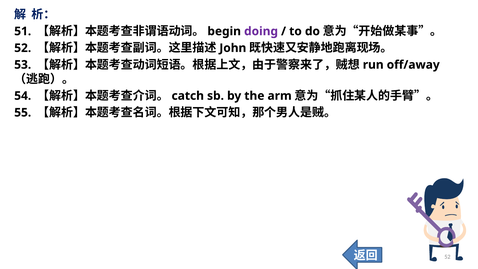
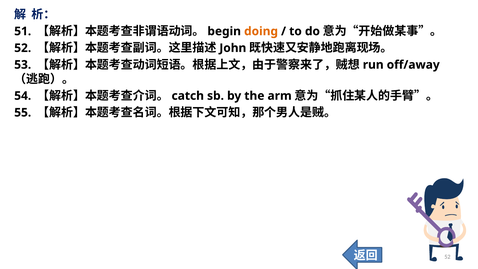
doing colour: purple -> orange
